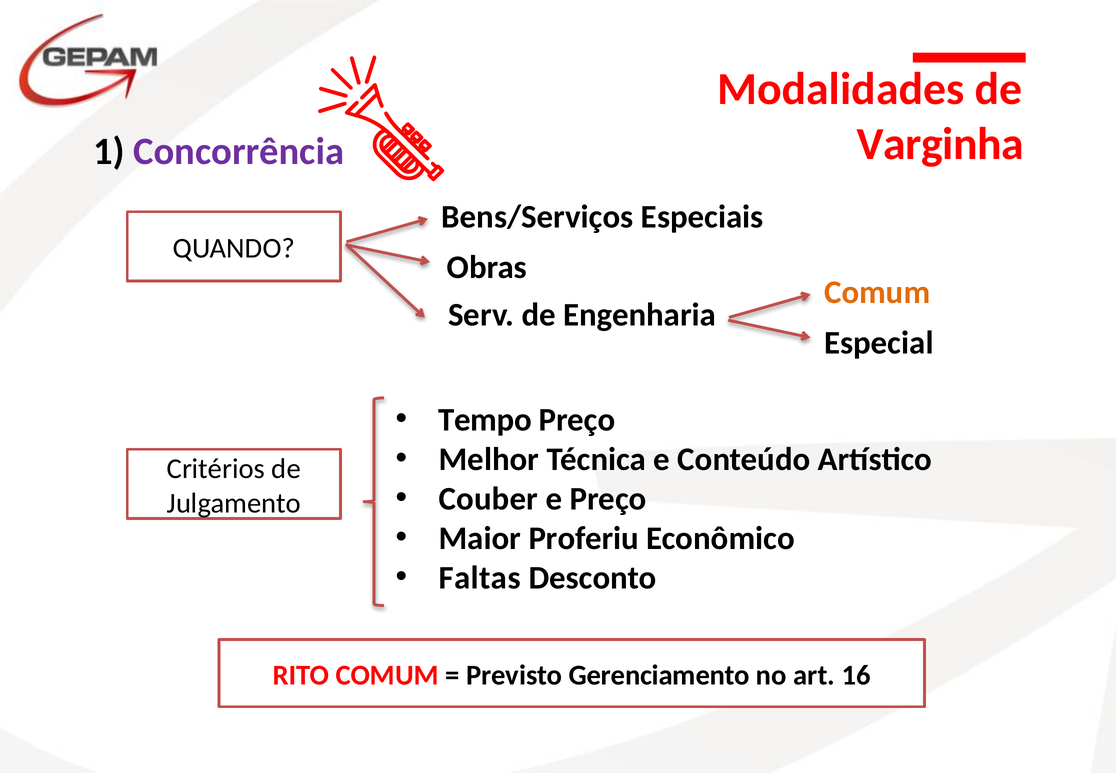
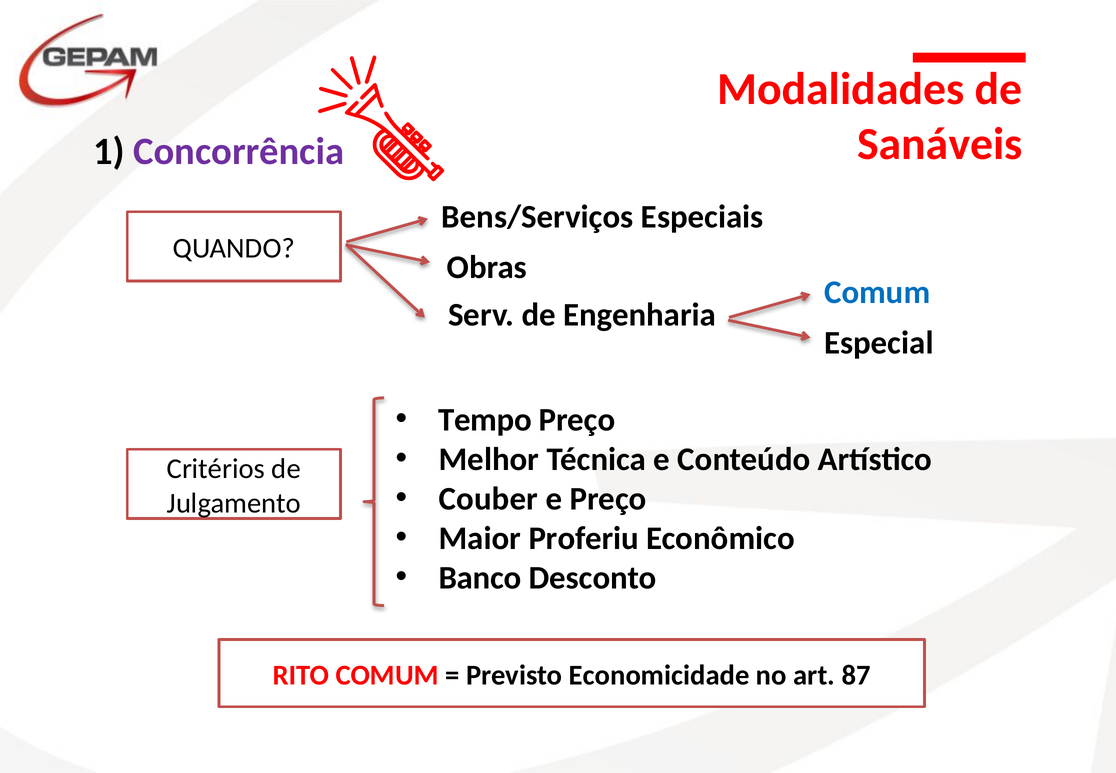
Varginha: Varginha -> Sanáveis
Comum at (877, 292) colour: orange -> blue
Faltas: Faltas -> Banco
Gerenciamento: Gerenciamento -> Economicidade
16: 16 -> 87
